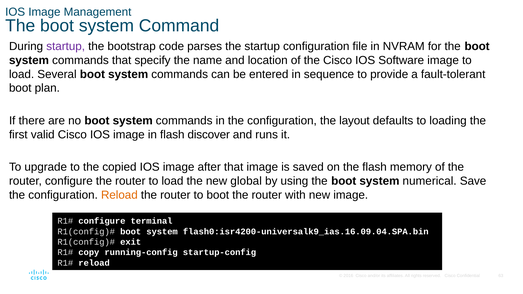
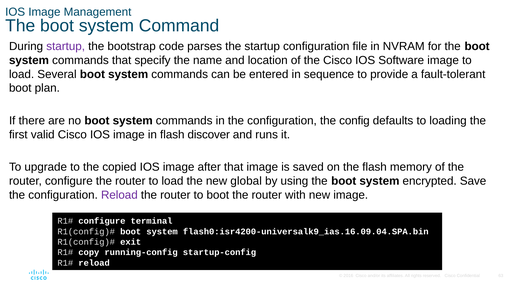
layout: layout -> config
numerical: numerical -> encrypted
Reload at (119, 195) colour: orange -> purple
